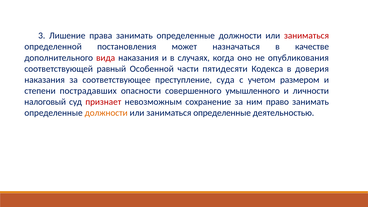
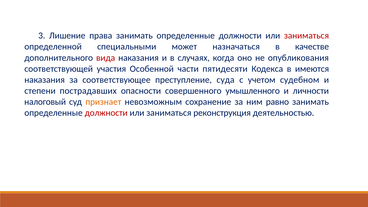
постановления: постановления -> специальными
равный: равный -> участия
доверия: доверия -> имеются
размером: размером -> судебном
признает colour: red -> orange
право: право -> равно
должности at (106, 113) colour: orange -> red
заниматься определенные: определенные -> реконструкция
